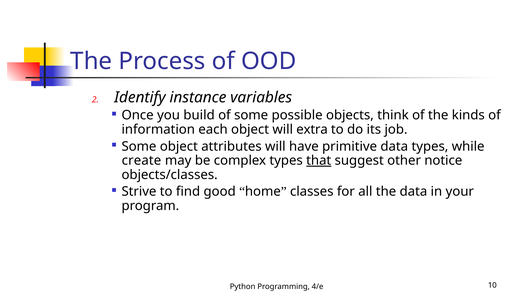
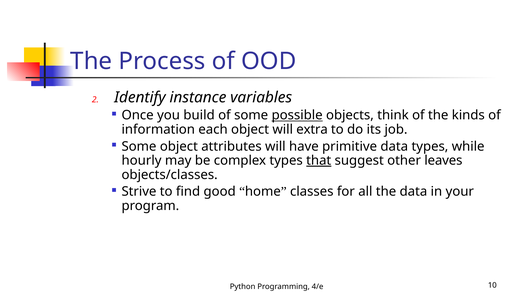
possible underline: none -> present
create: create -> hourly
notice: notice -> leaves
